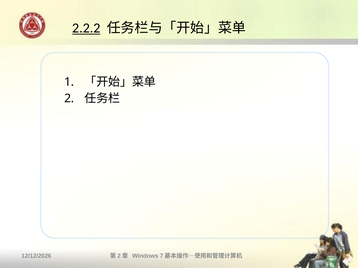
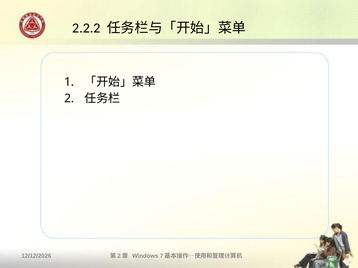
2.2.2 underline: present -> none
